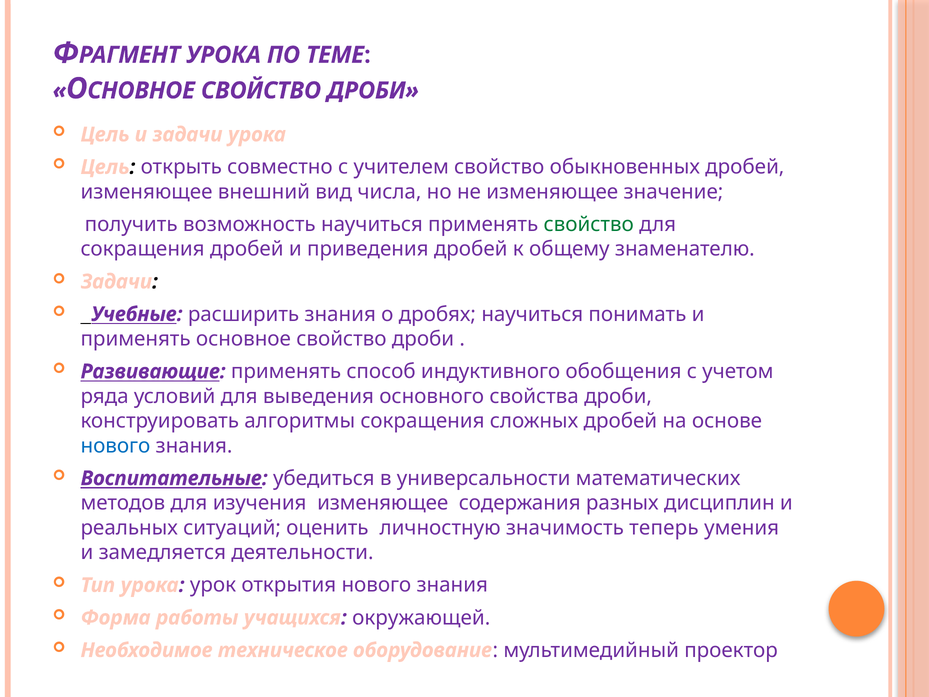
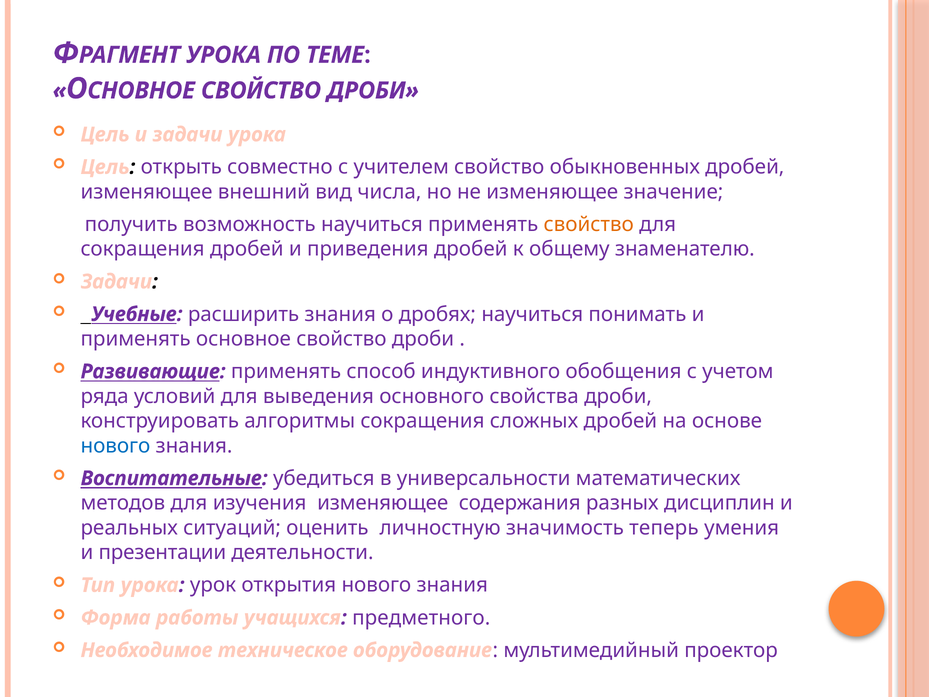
свойство at (589, 224) colour: green -> orange
замедляется: замедляется -> презентации
окружающей: окружающей -> предметного
